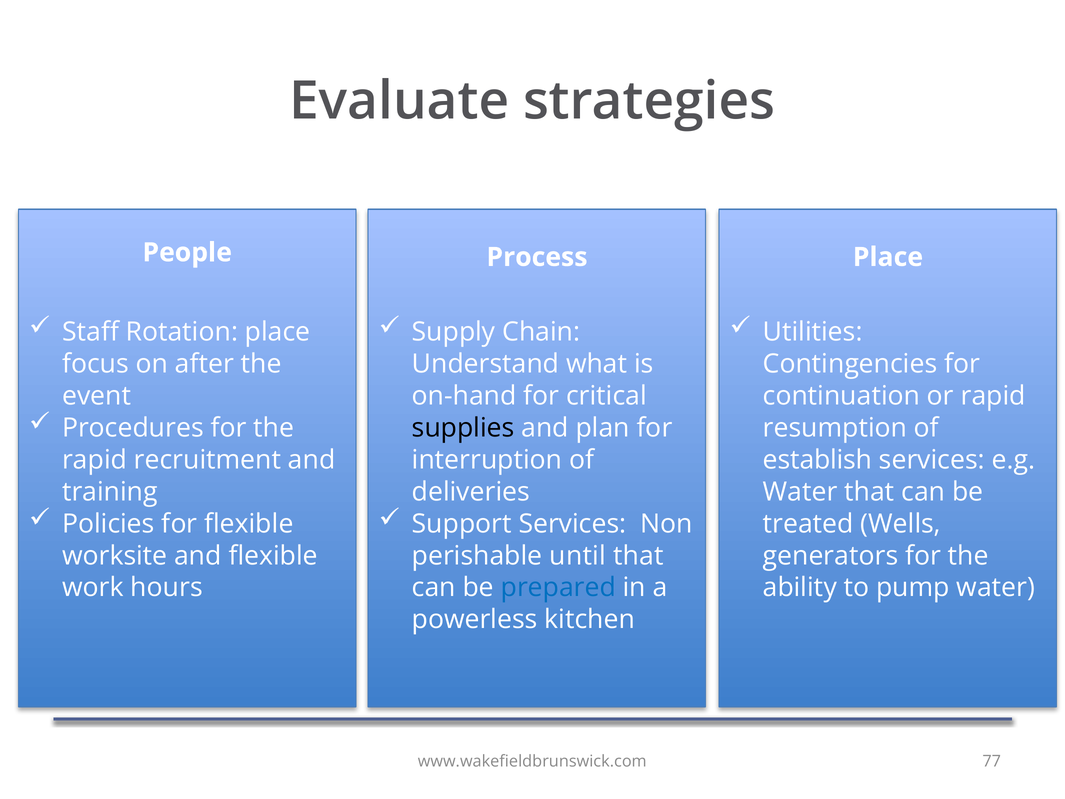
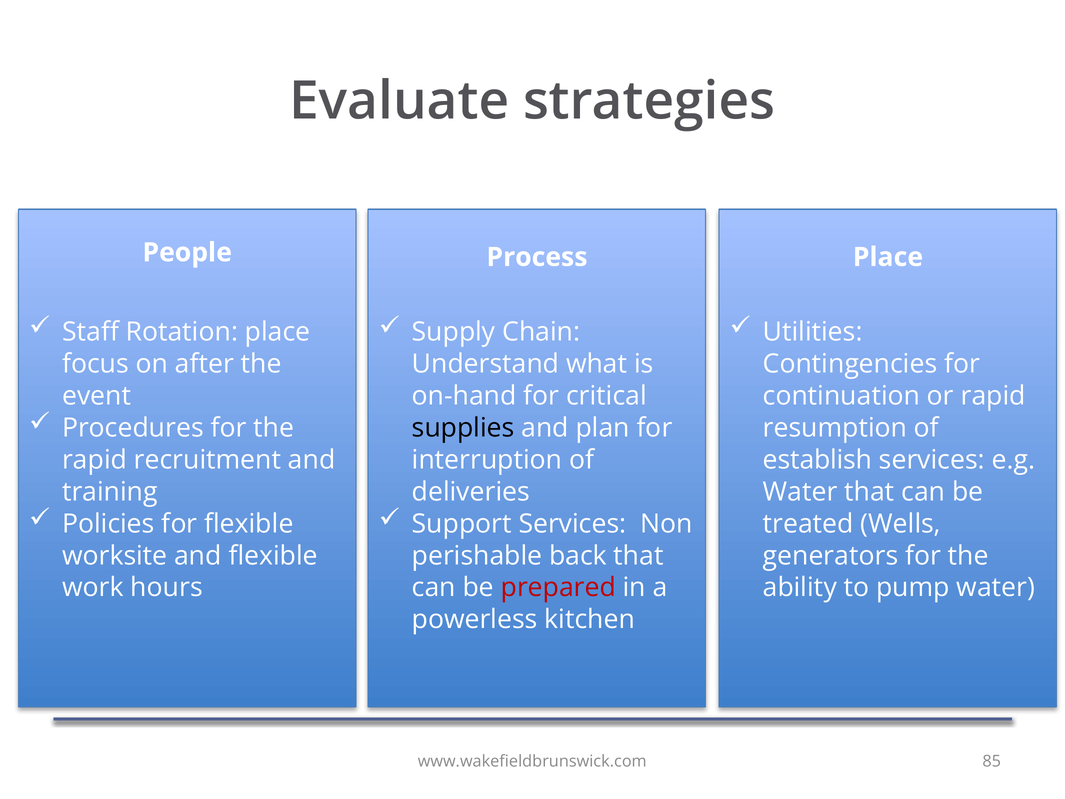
until: until -> back
prepared colour: blue -> red
77: 77 -> 85
